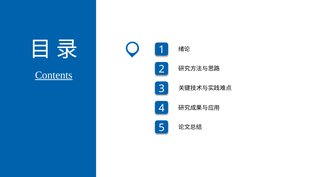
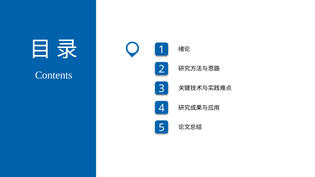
Contents underline: present -> none
